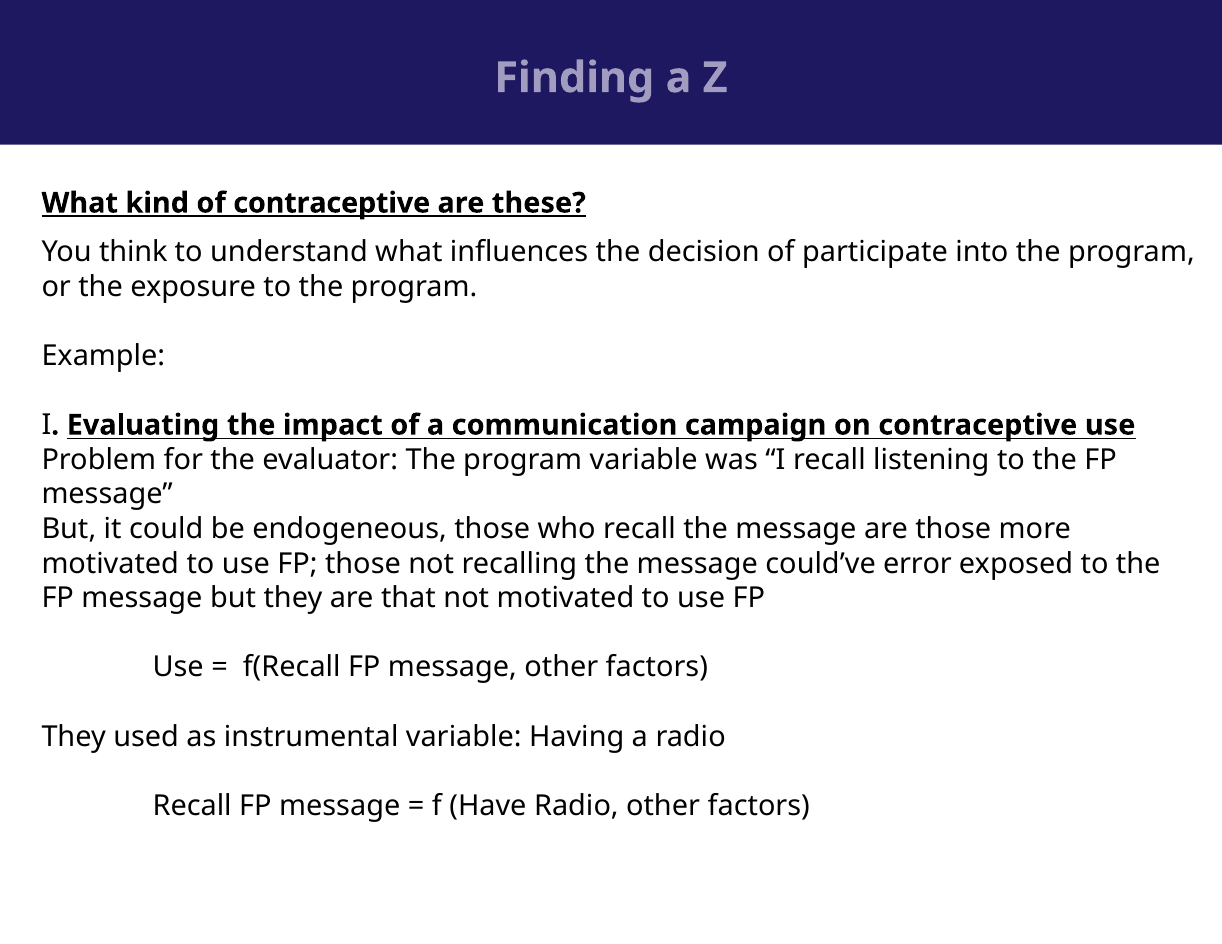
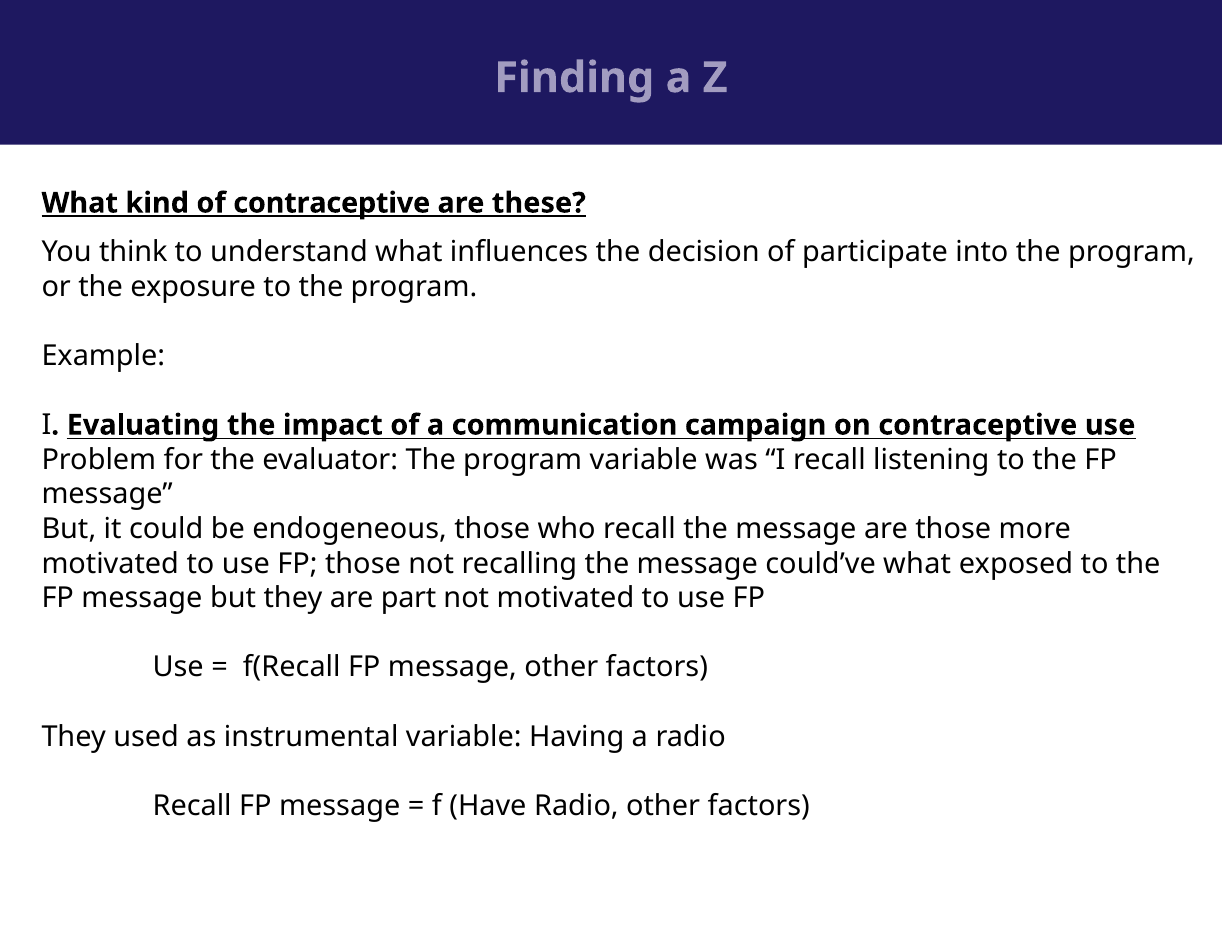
could’ve error: error -> what
that: that -> part
